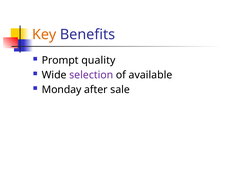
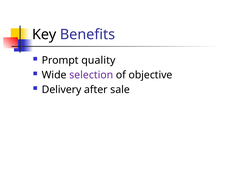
Key colour: orange -> black
available: available -> objective
Monday: Monday -> Delivery
